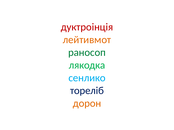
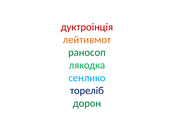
дорон colour: orange -> green
